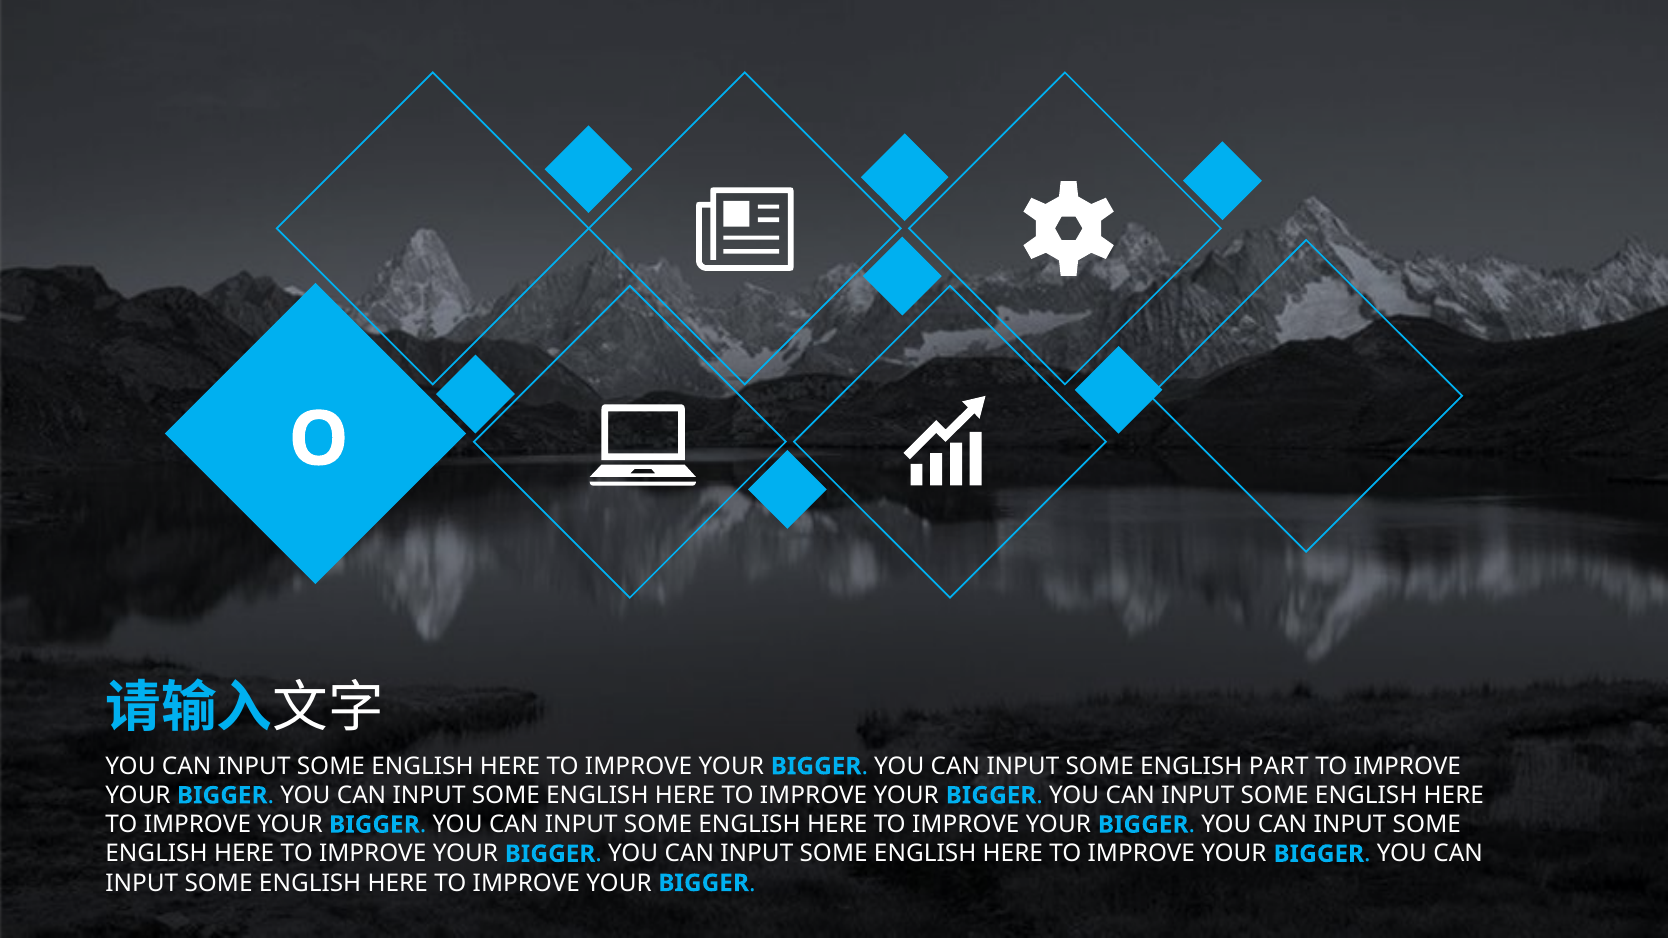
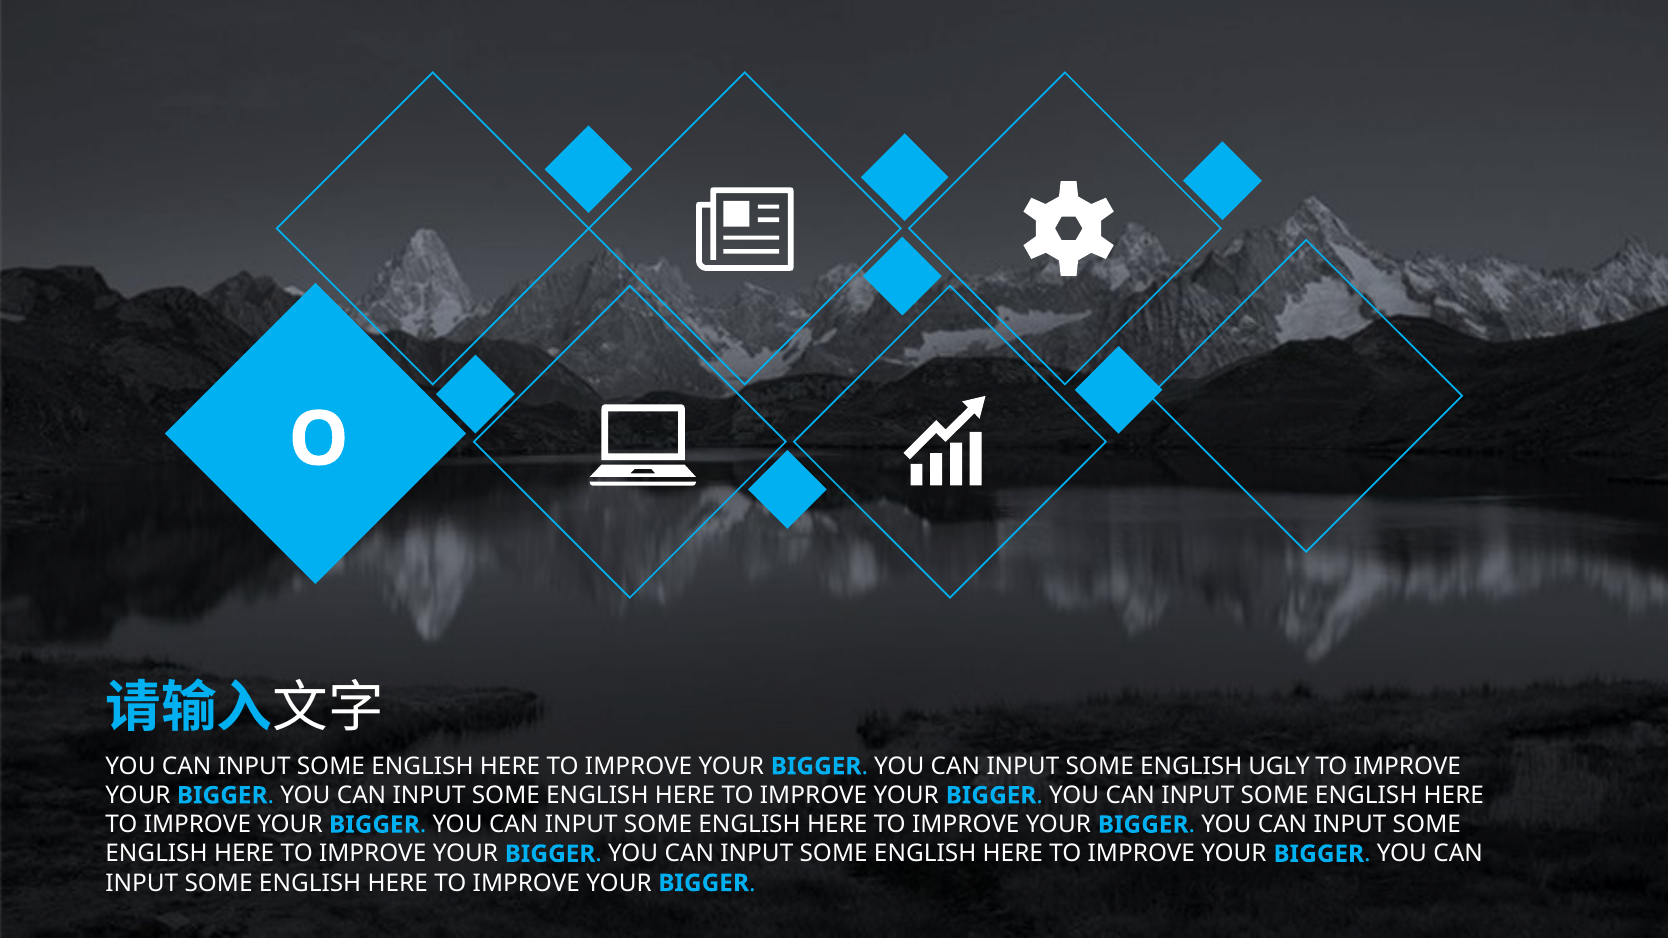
PART: PART -> UGLY
